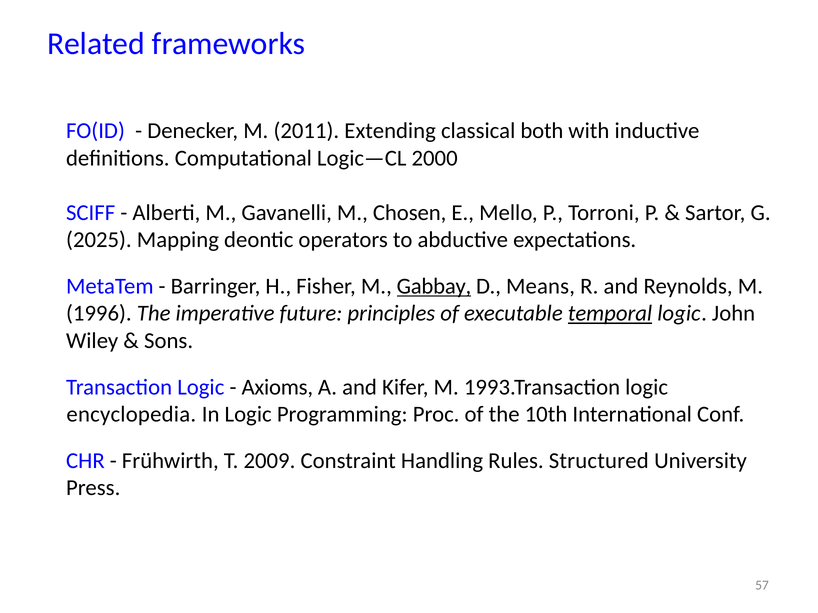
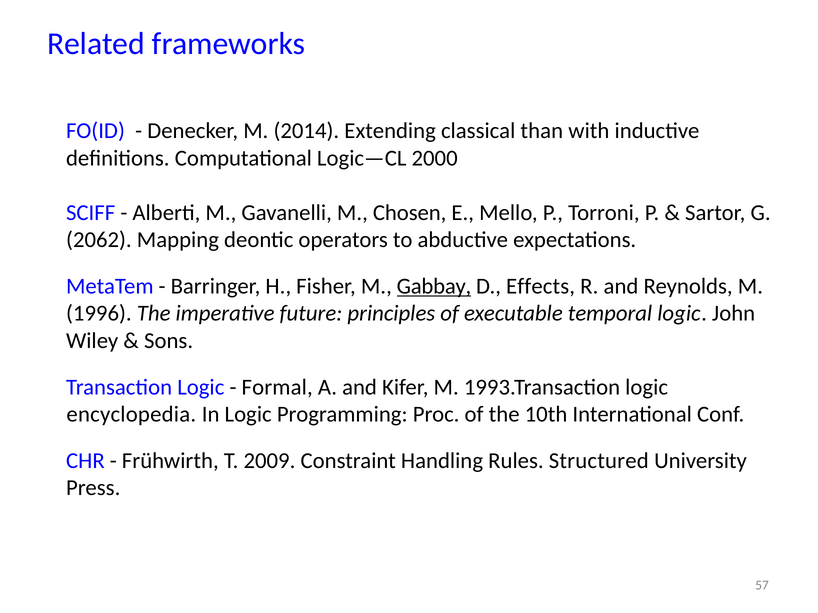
2011: 2011 -> 2014
both: both -> than
2025: 2025 -> 2062
Means: Means -> Effects
temporal underline: present -> none
Axioms: Axioms -> Formal
